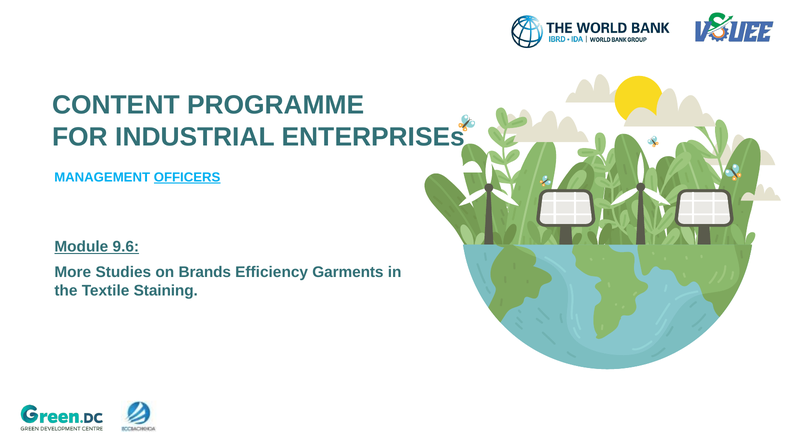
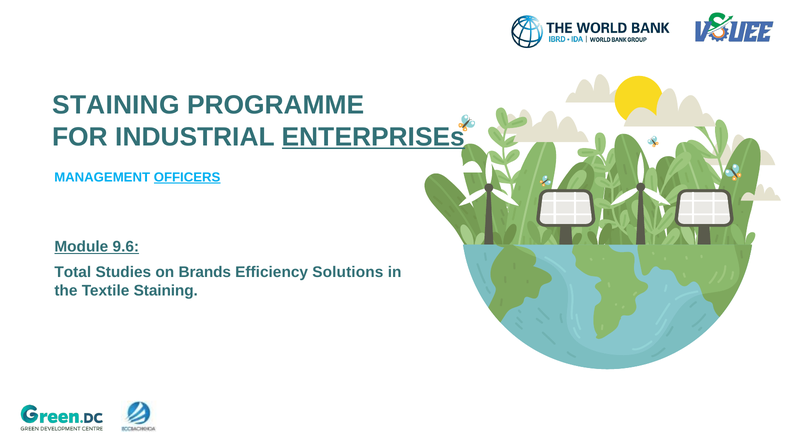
CONTENT at (116, 105): CONTENT -> STAINING
ENTERPRISEs underline: none -> present
More: More -> Total
Garments: Garments -> Solutions
